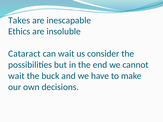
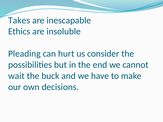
Cataract: Cataract -> Pleading
can wait: wait -> hurt
